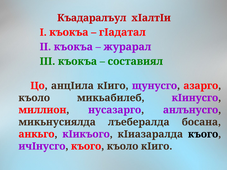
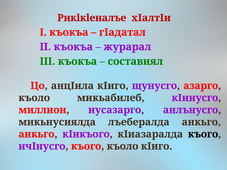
Къадаралъул: Къадаралъул -> Рикlкlеналъе
лъебералда босана: босана -> анкьго
